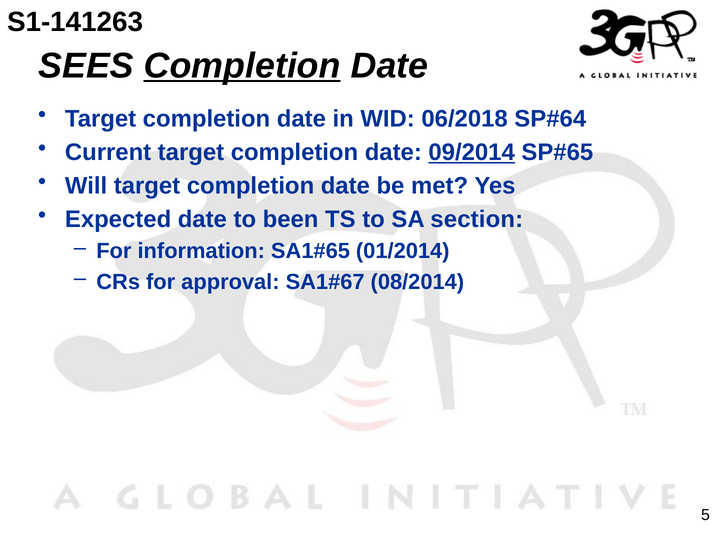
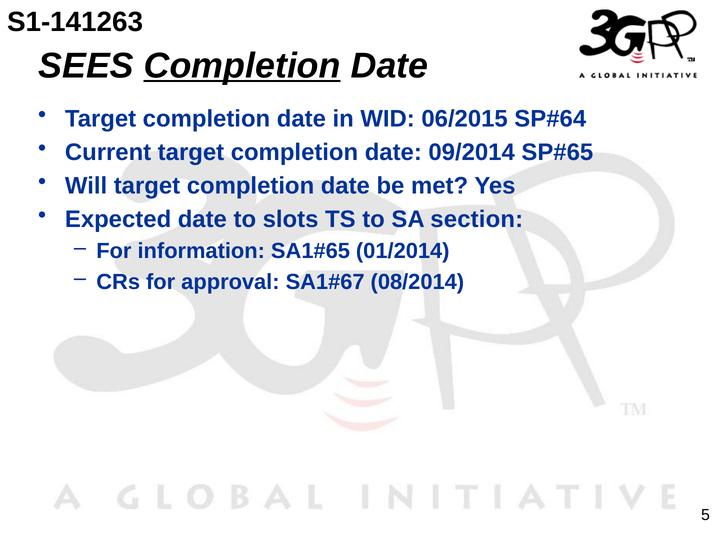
06/2018: 06/2018 -> 06/2015
09/2014 underline: present -> none
been: been -> slots
